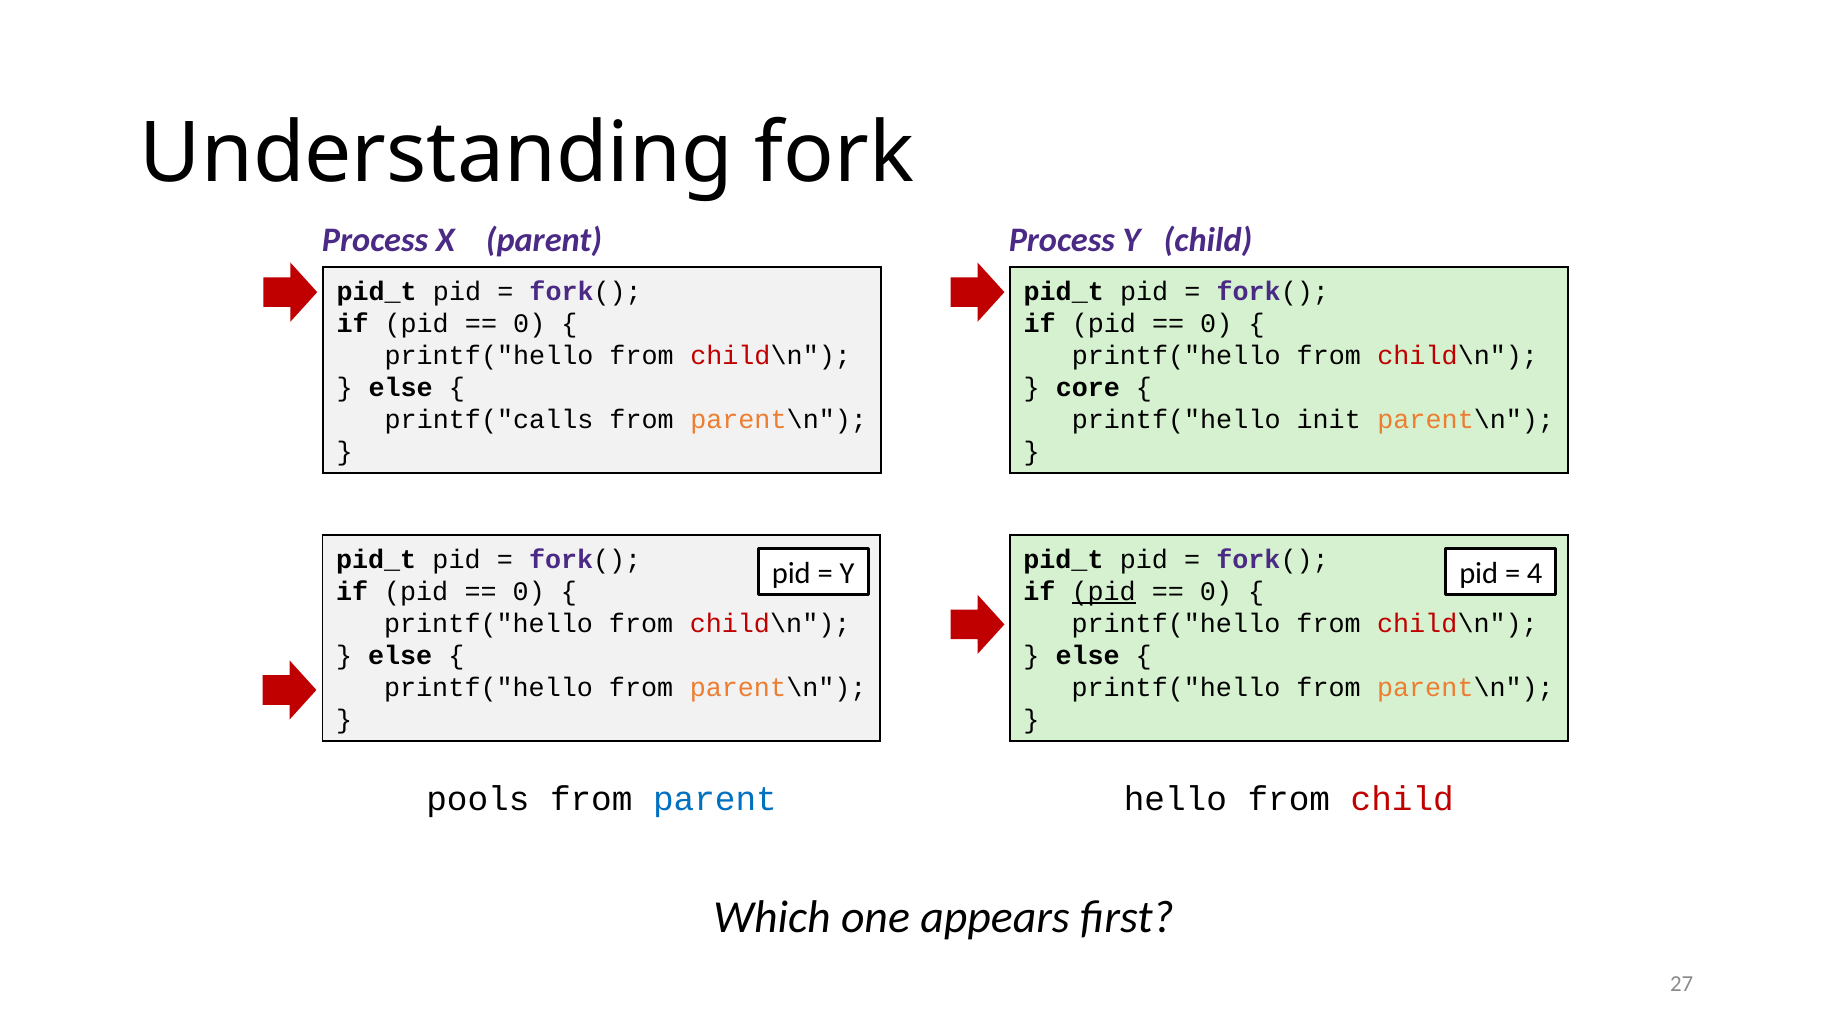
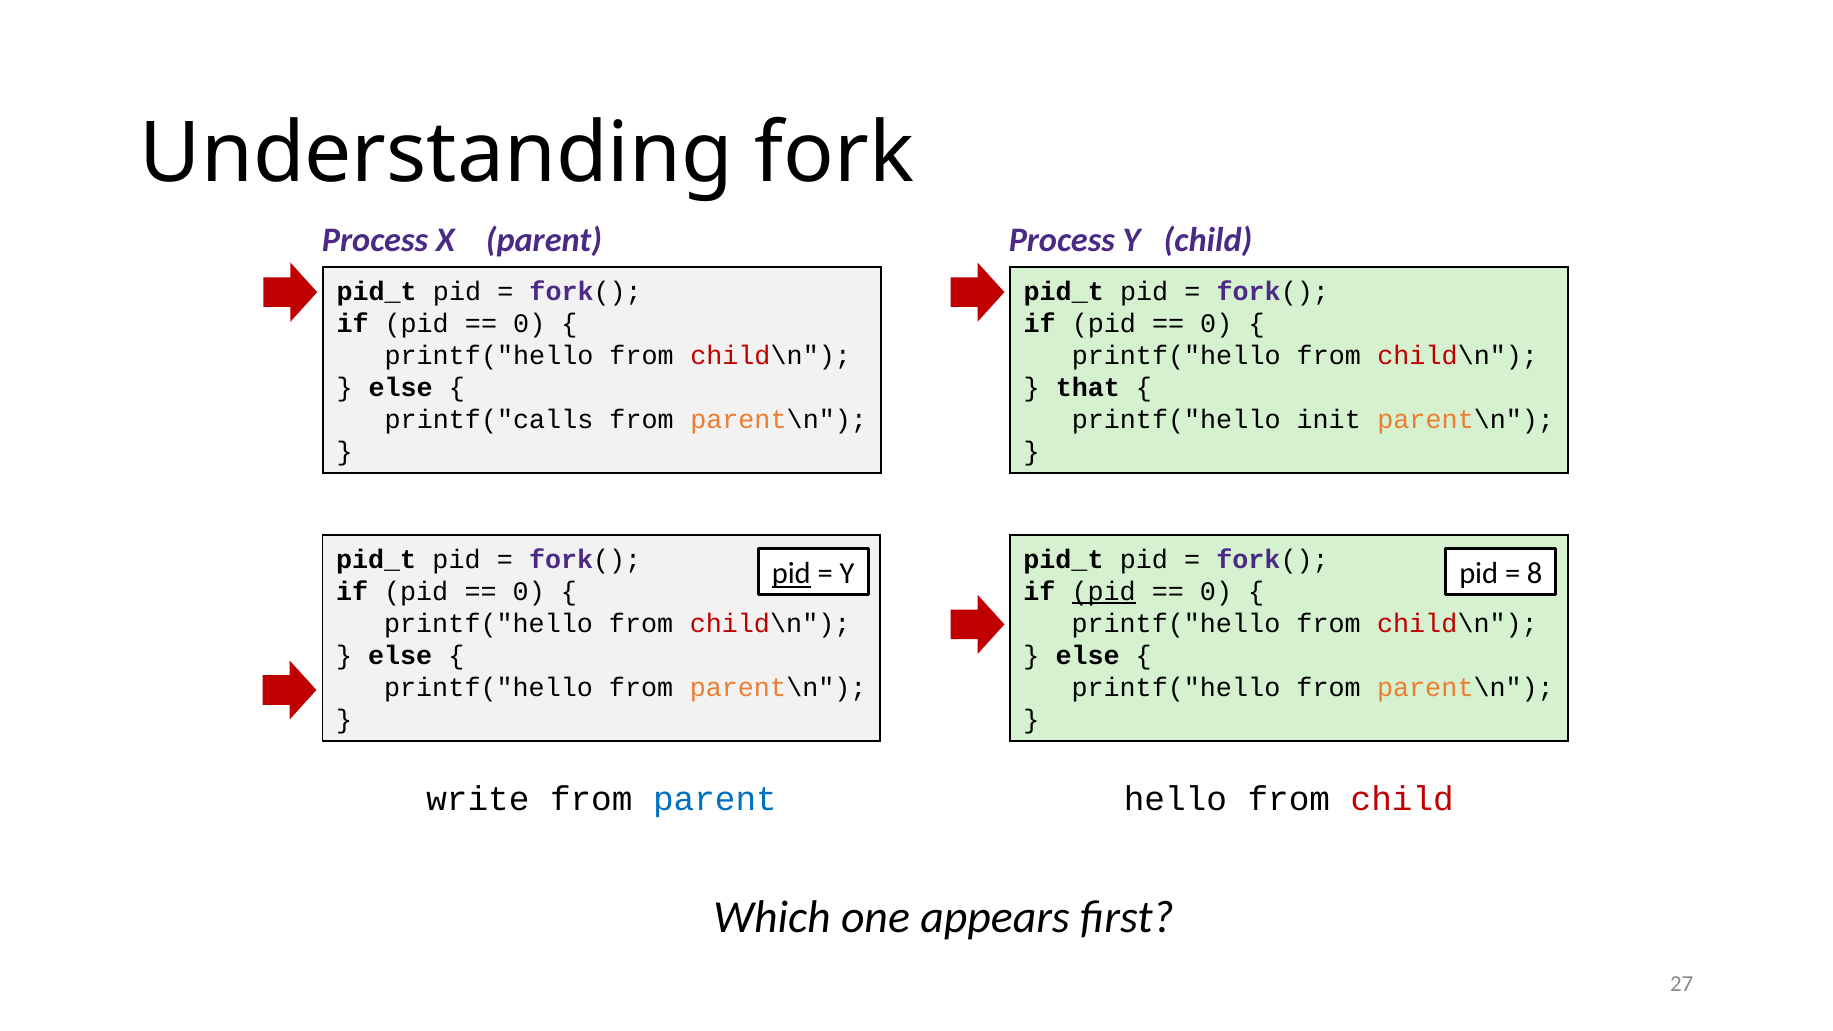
core: core -> that
pid at (791, 574) underline: none -> present
4: 4 -> 8
pools: pools -> write
